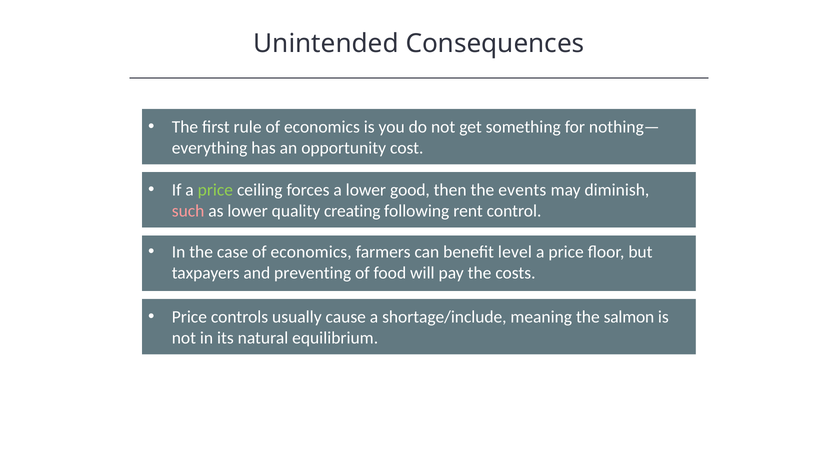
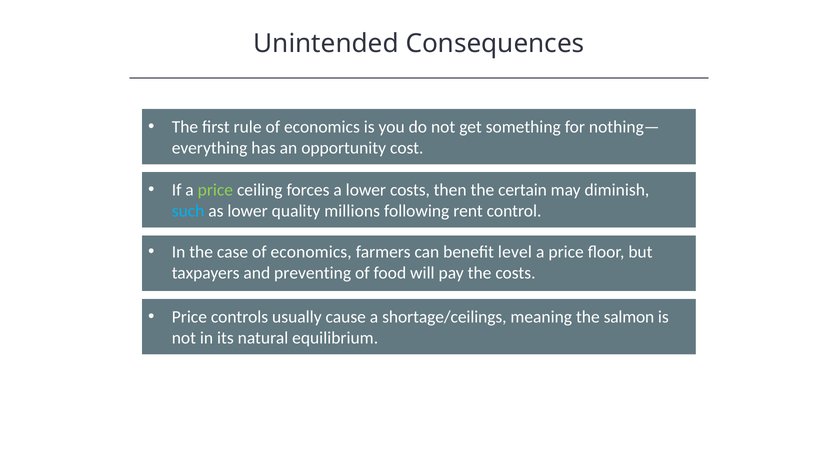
lower good: good -> costs
events: events -> certain
such colour: pink -> light blue
creating: creating -> millions
shortage/include: shortage/include -> shortage/ceilings
